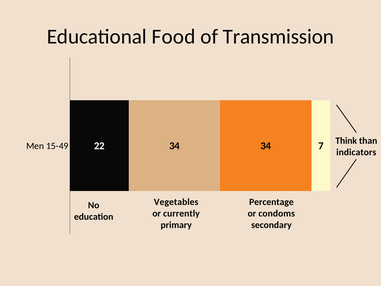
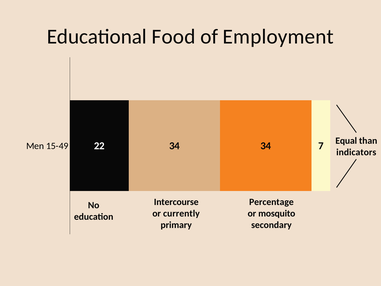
Transmission: Transmission -> Employment
Think: Think -> Equal
Vegetables: Vegetables -> Intercourse
condoms: condoms -> mosquito
